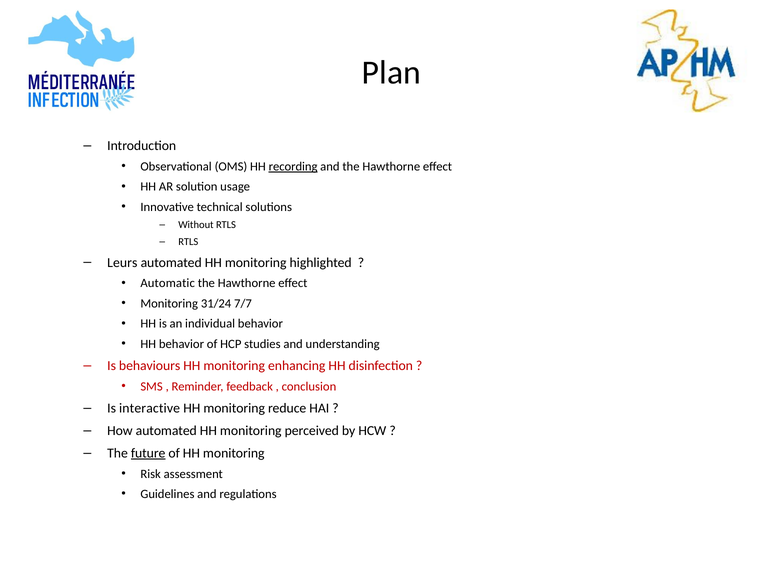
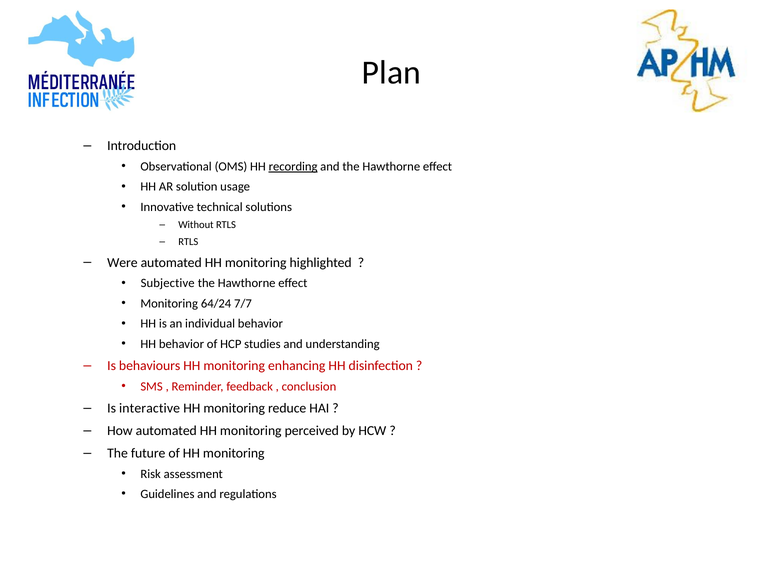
Leurs: Leurs -> Were
Automatic: Automatic -> Subjective
31/24: 31/24 -> 64/24
future underline: present -> none
